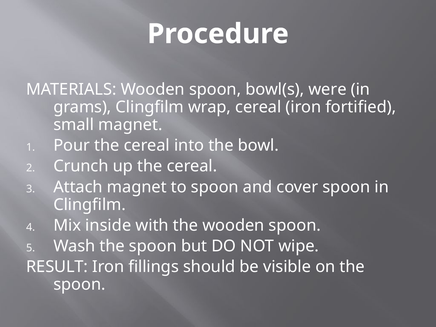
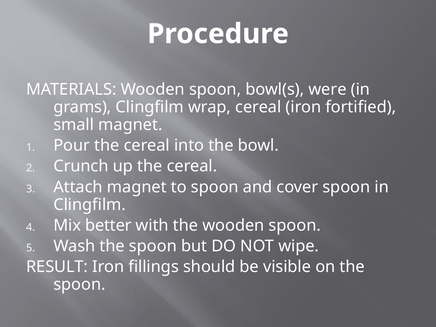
inside: inside -> better
